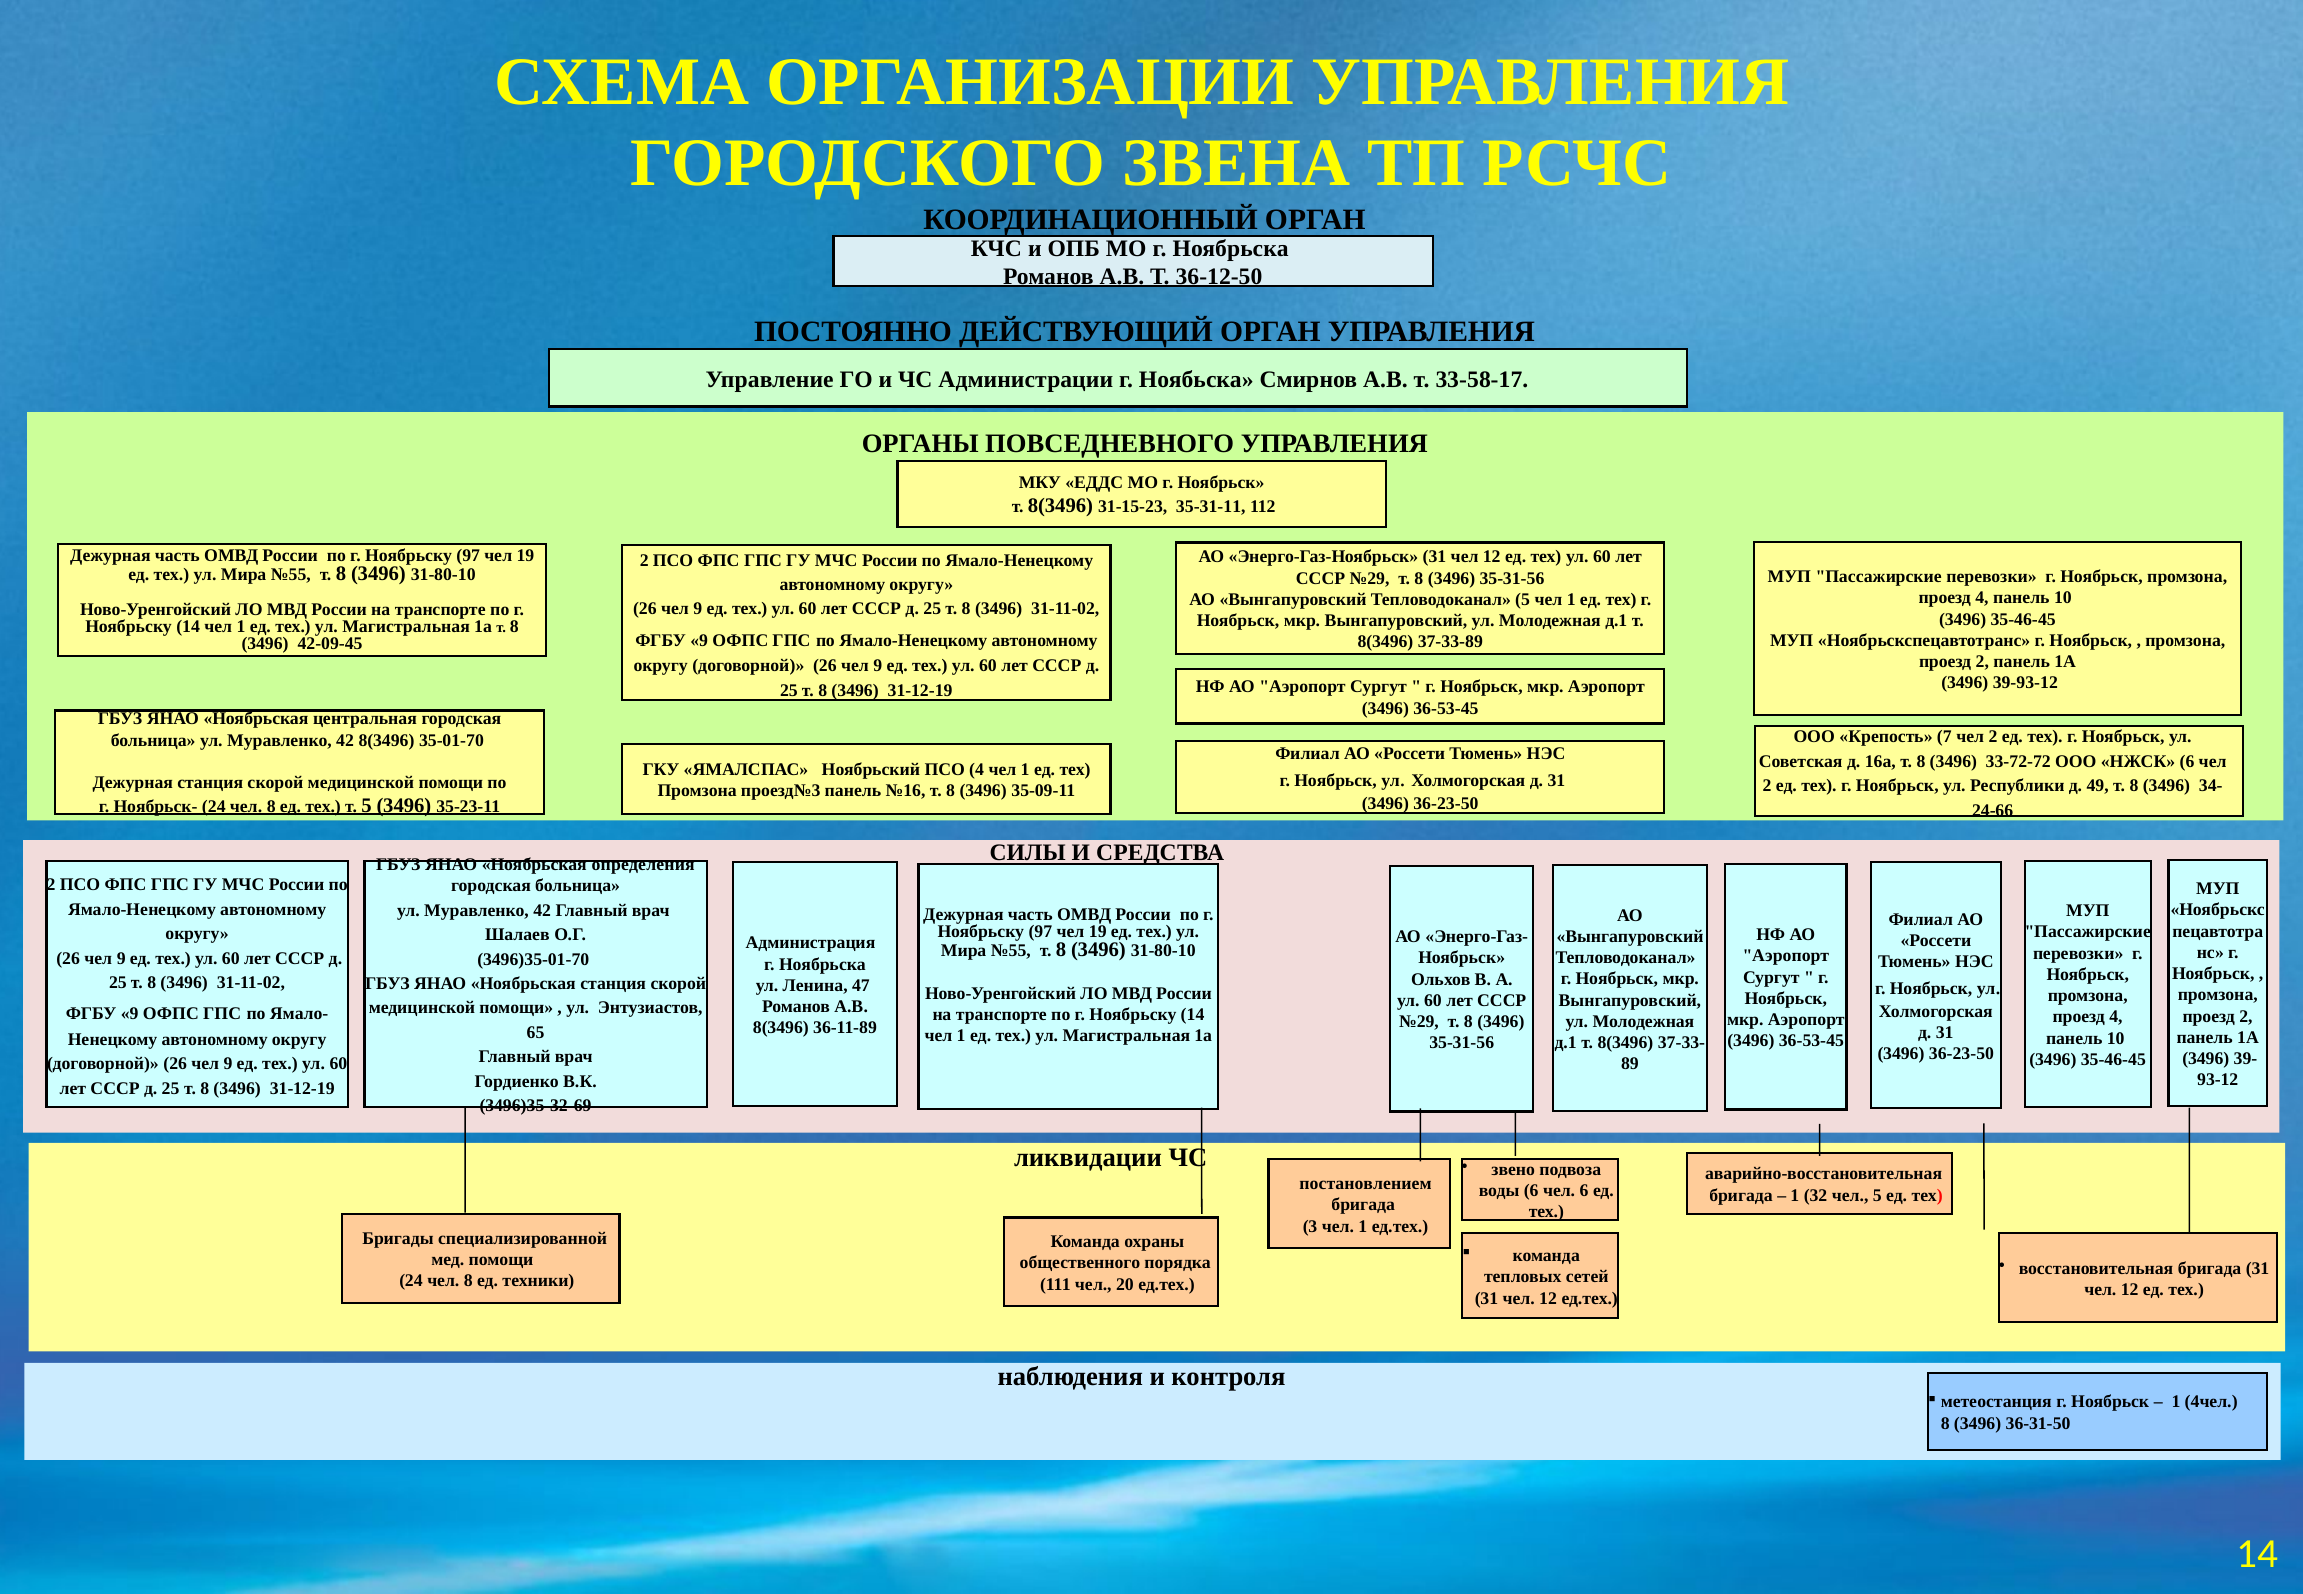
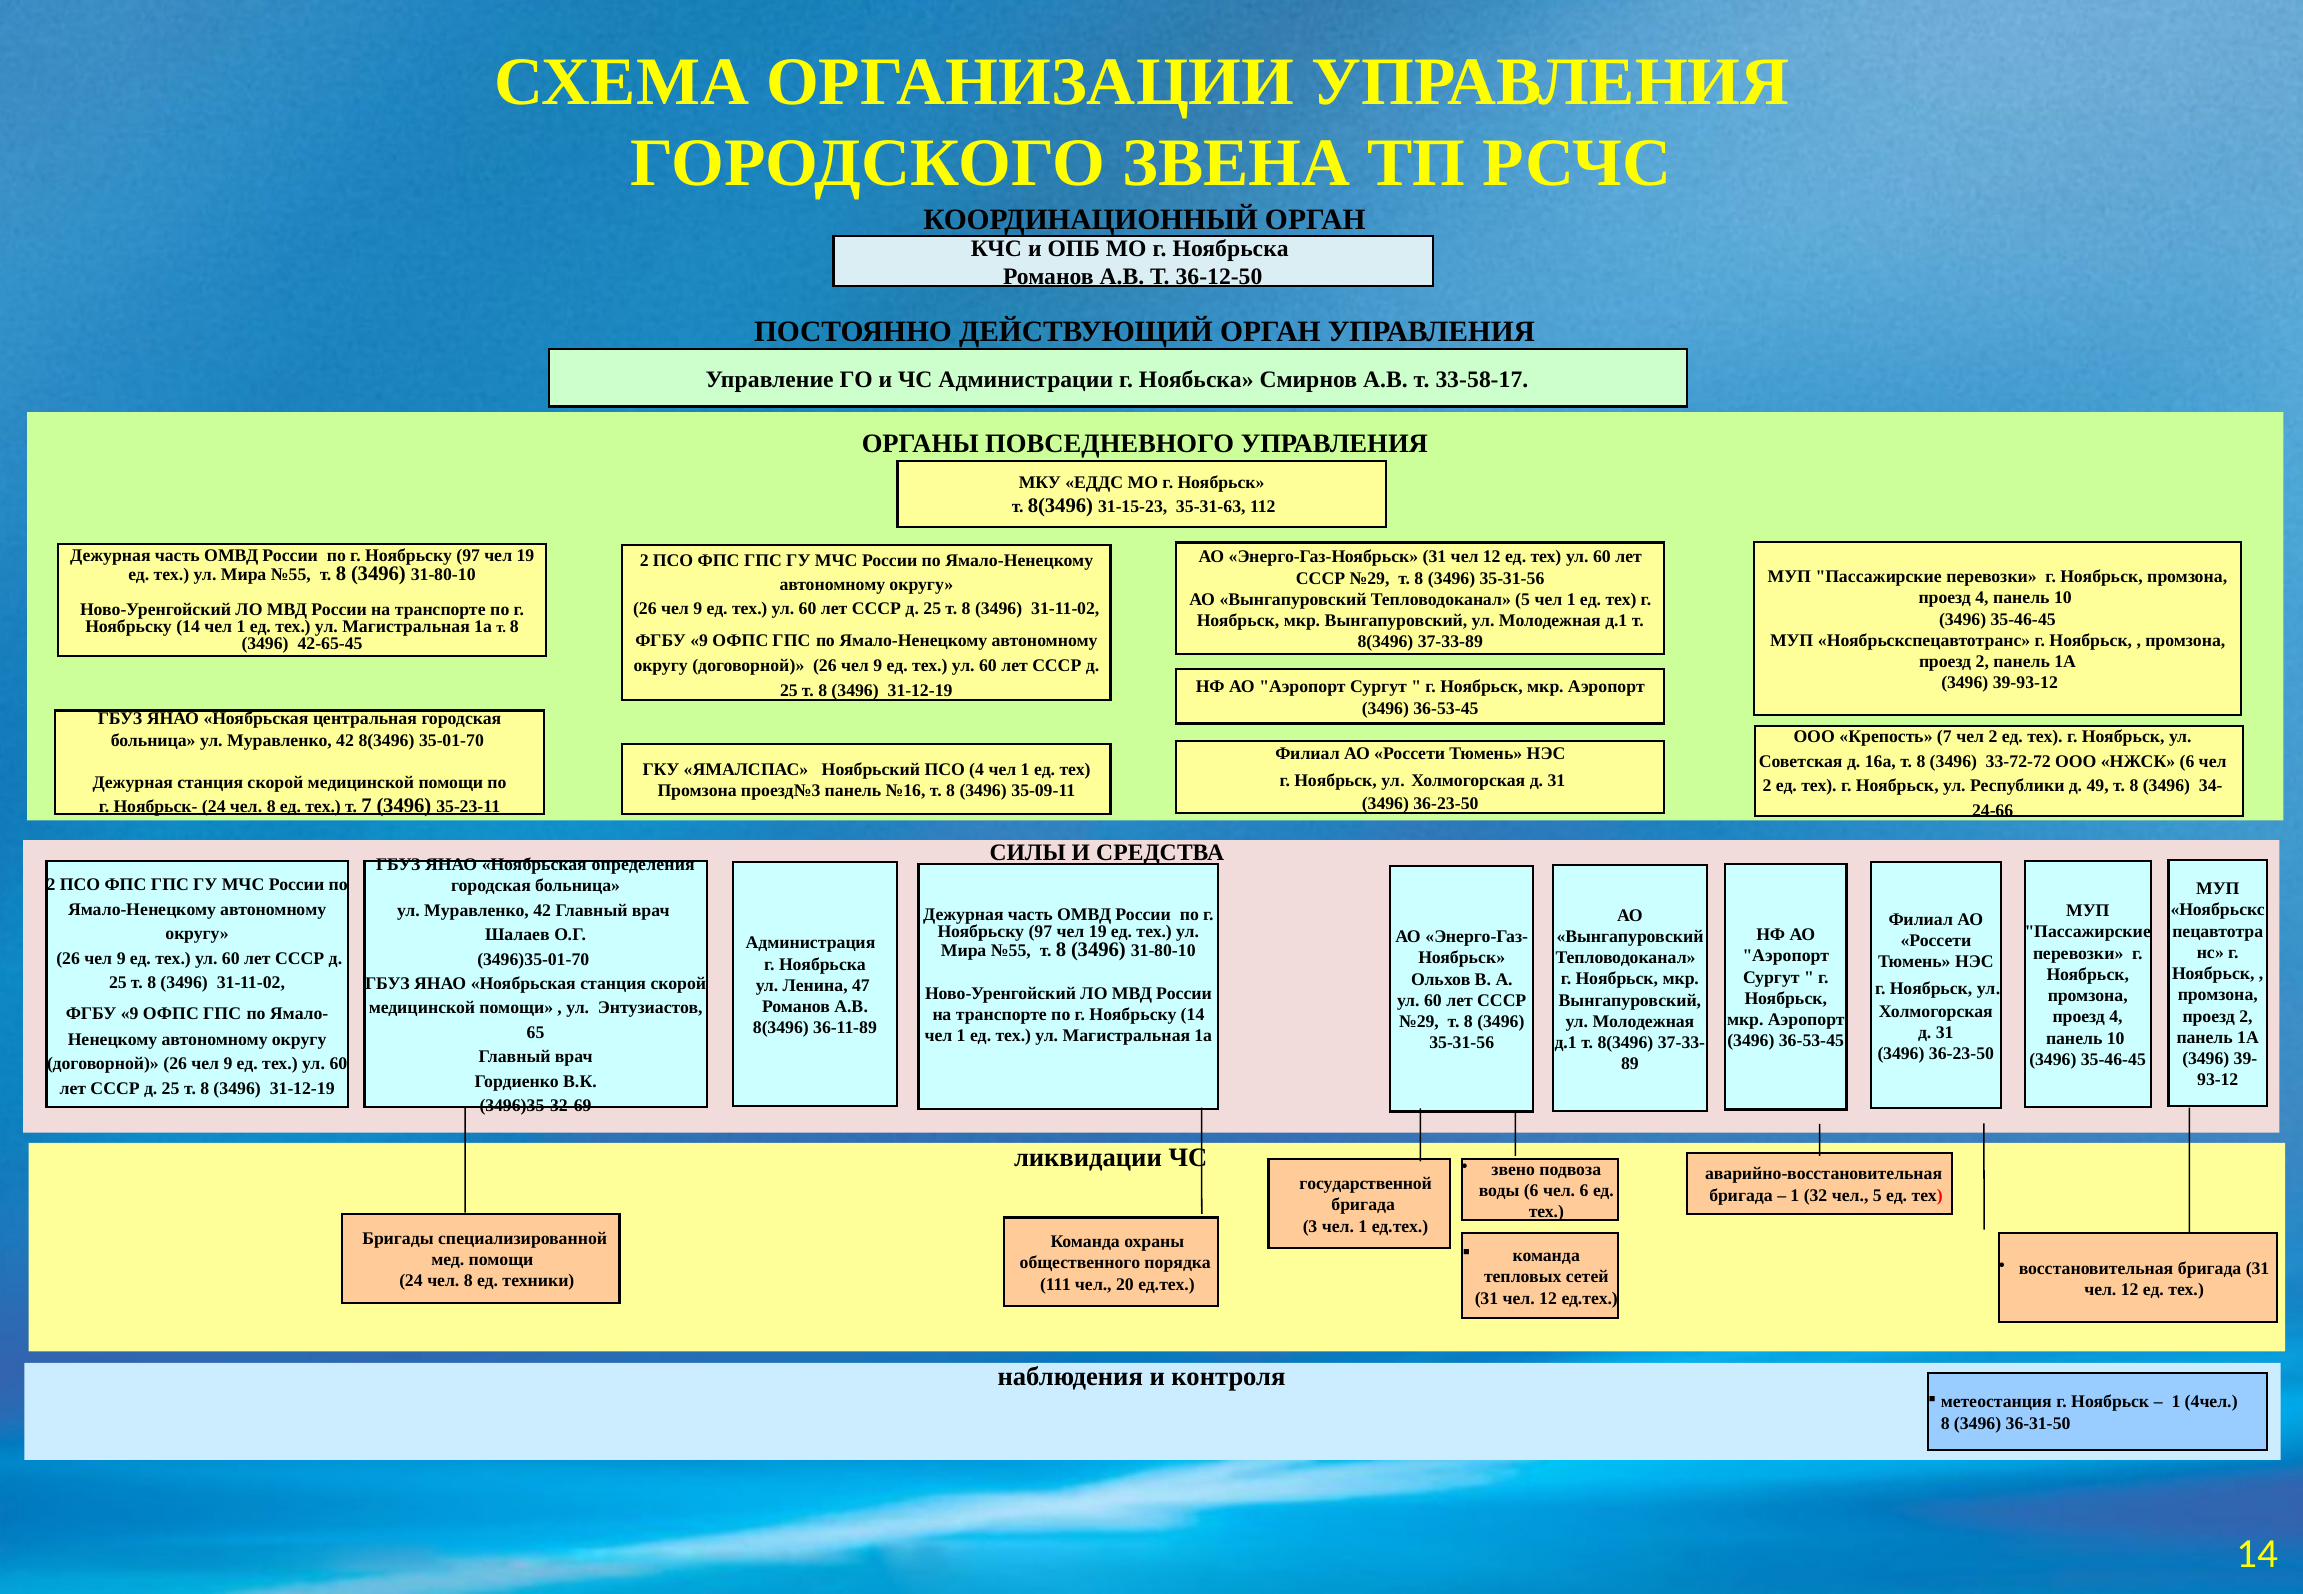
35-31-11: 35-31-11 -> 35-31-63
42-09-45: 42-09-45 -> 42-65-45
т 5: 5 -> 7
постановлением: постановлением -> государственной
